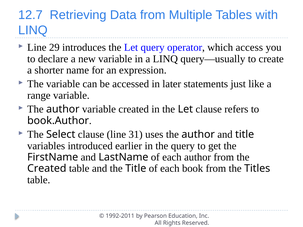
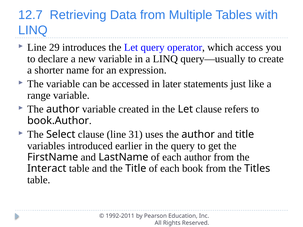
Created at (47, 169): Created -> Interact
